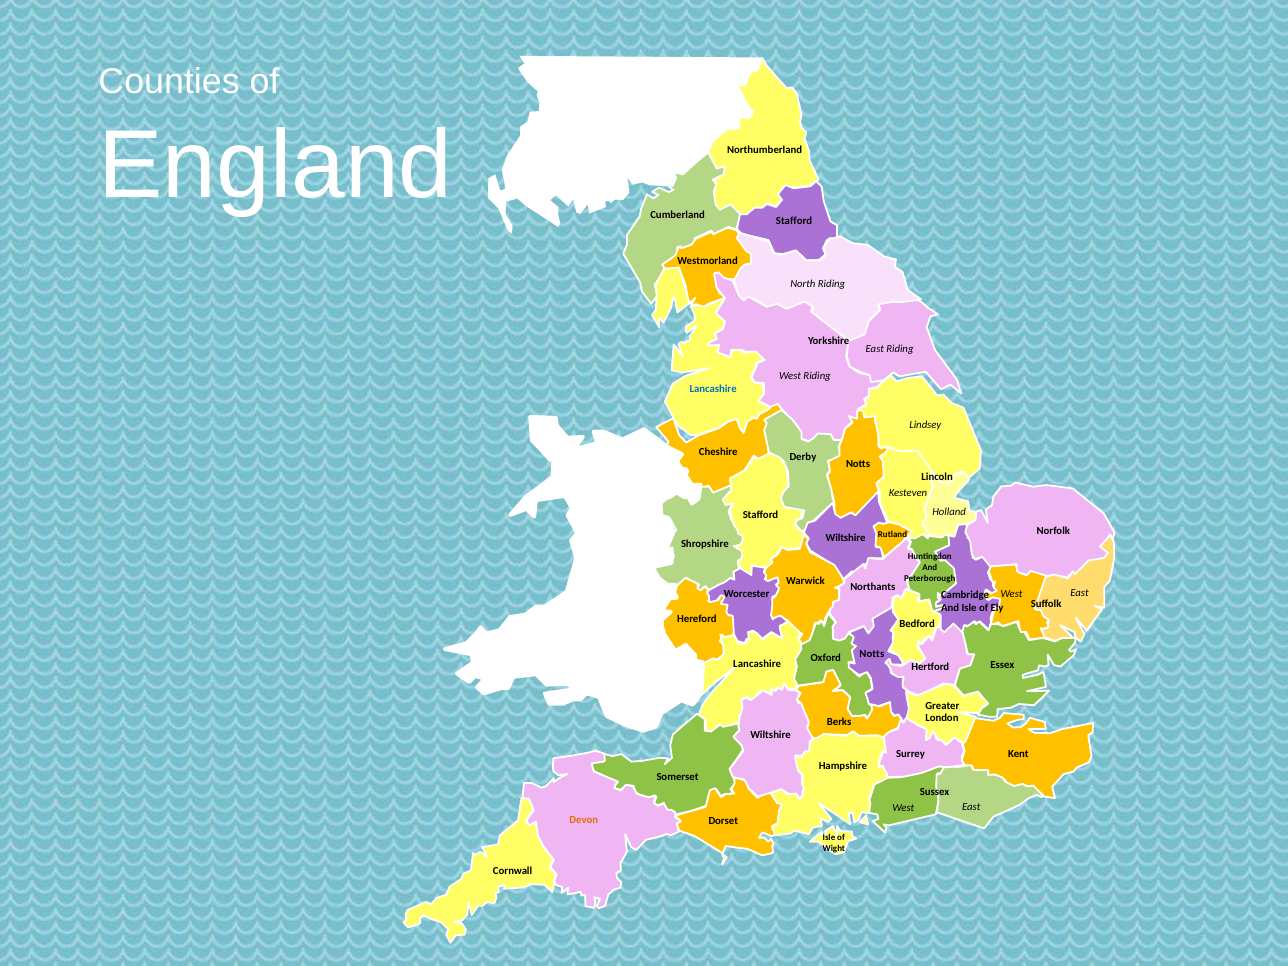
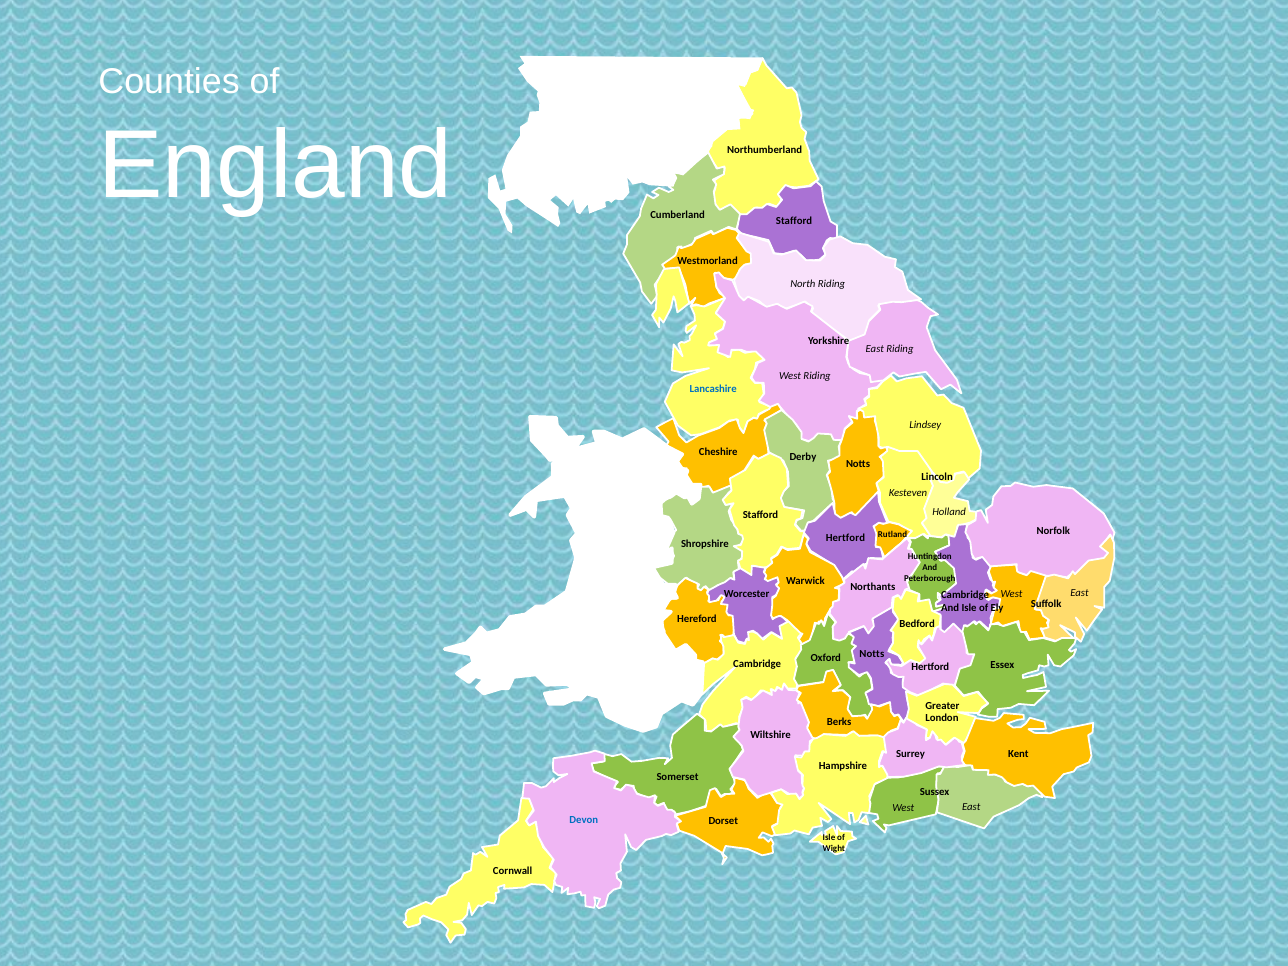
Wiltshire at (846, 538): Wiltshire -> Hertford
Lancashire at (757, 664): Lancashire -> Cambridge
Devon colour: orange -> blue
